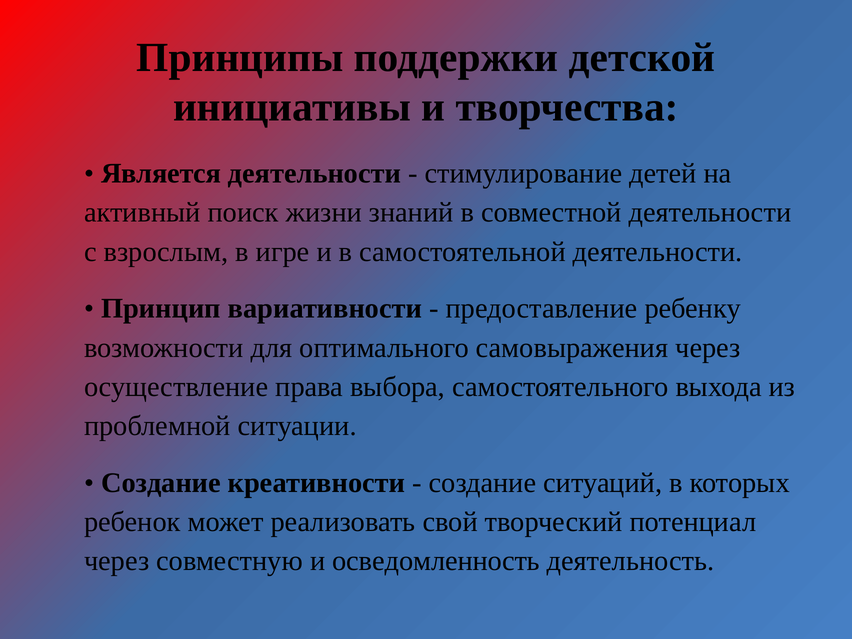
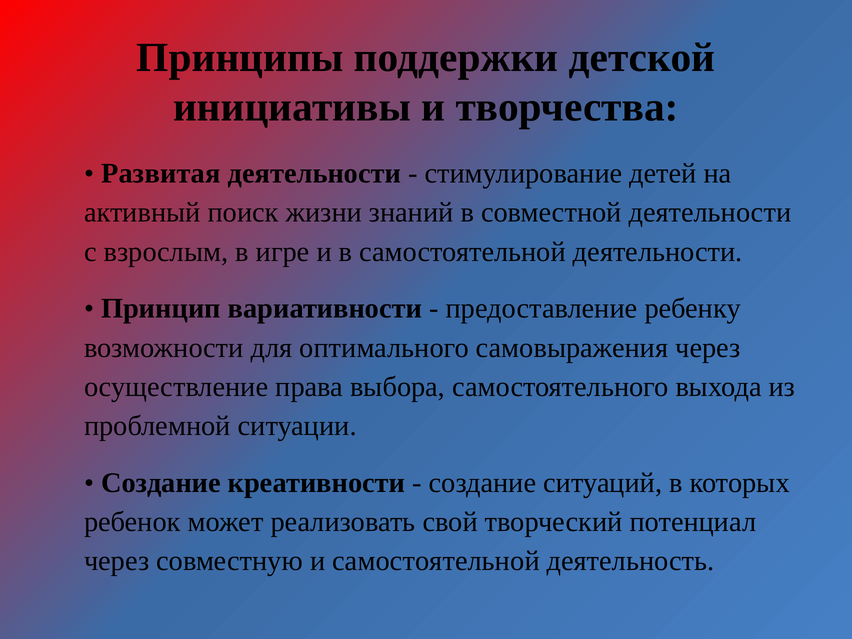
Является: Является -> Развитая
и осведомленность: осведомленность -> самостоятельной
